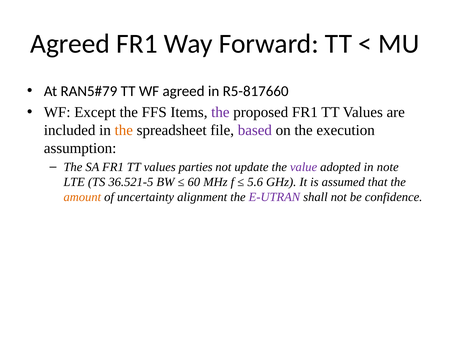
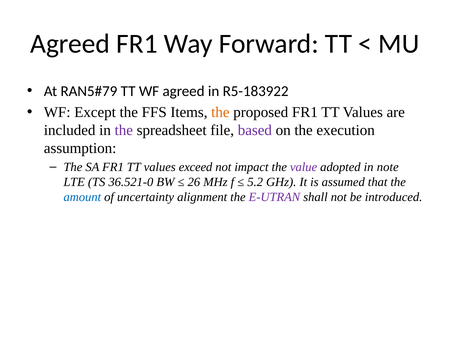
R5-817660: R5-817660 -> R5-183922
the at (220, 112) colour: purple -> orange
the at (124, 130) colour: orange -> purple
parties: parties -> exceed
update: update -> impact
36.521-5: 36.521-5 -> 36.521-0
60: 60 -> 26
5.6: 5.6 -> 5.2
amount colour: orange -> blue
confidence: confidence -> introduced
